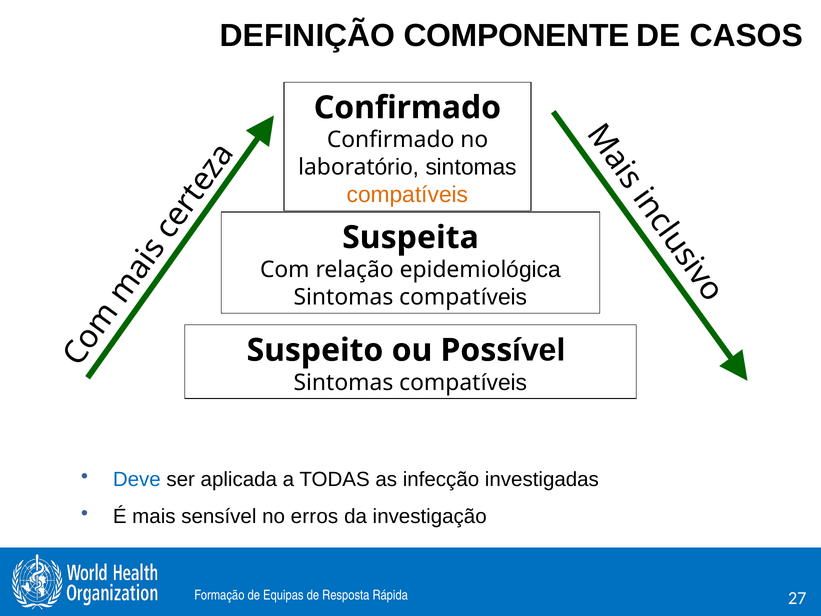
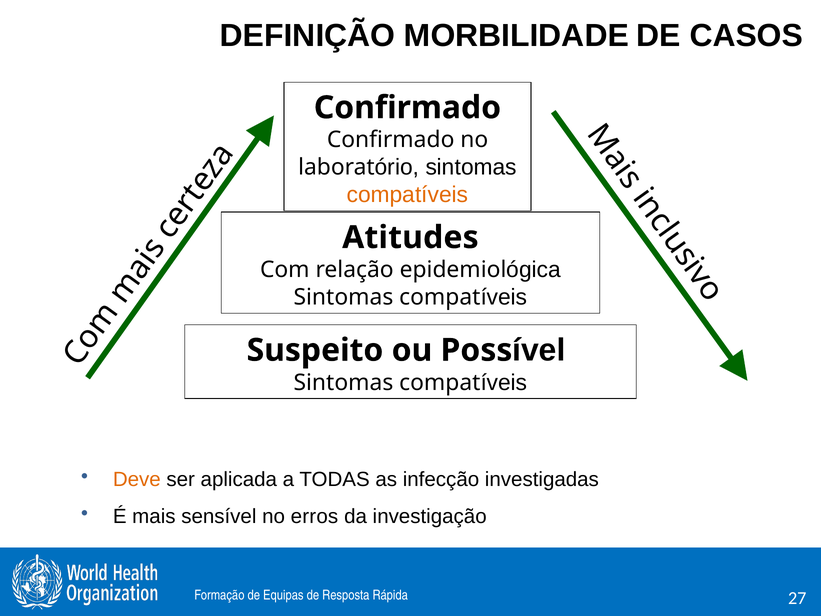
COMPONENTE: COMPONENTE -> MORBILIDADE
Suspeita: Suspeita -> Atitudes
Deve colour: blue -> orange
